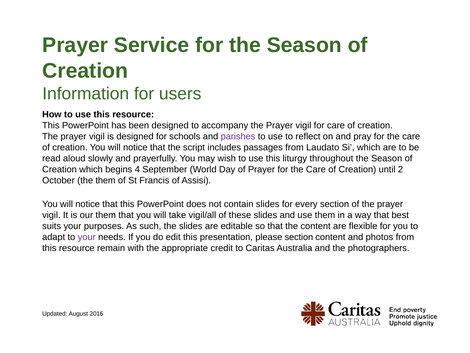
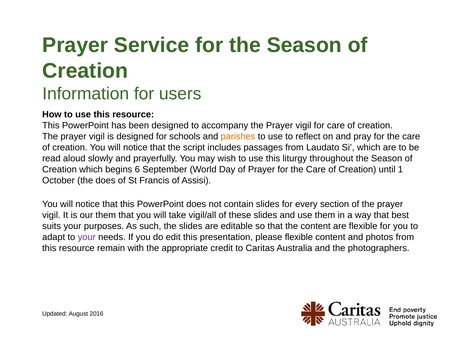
parishes colour: purple -> orange
4: 4 -> 6
2: 2 -> 1
the them: them -> does
please section: section -> flexible
